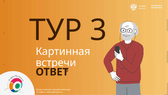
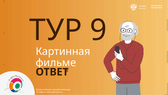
3: 3 -> 9
встречи: встречи -> фильме
